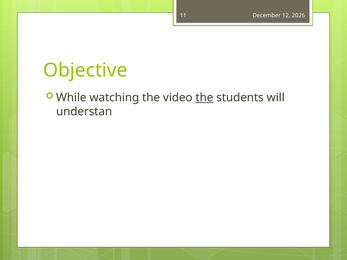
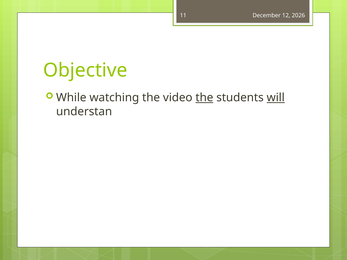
will underline: none -> present
